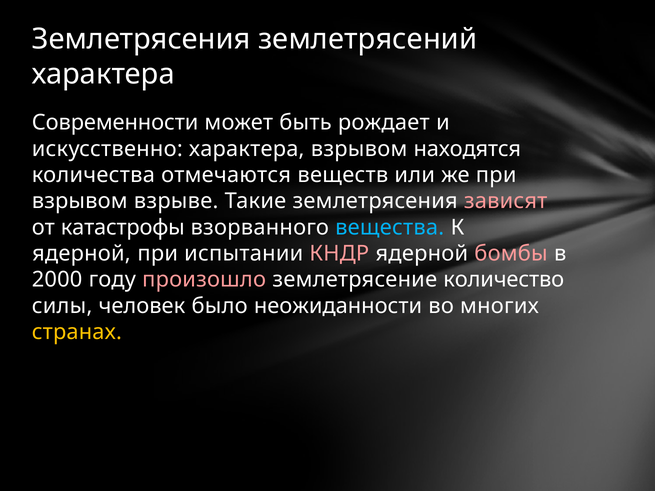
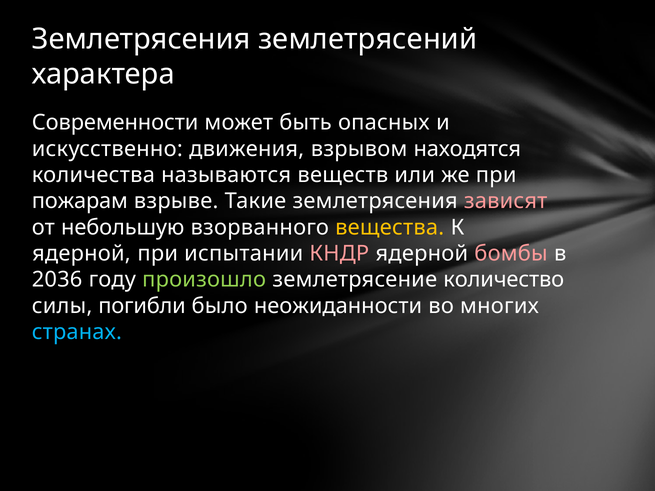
рождает: рождает -> опасных
искусственно характера: характера -> движения
отмечаются: отмечаются -> называются
взрывом at (80, 201): взрывом -> пожарам
катастрофы: катастрофы -> небольшую
вещества colour: light blue -> yellow
2000: 2000 -> 2036
произошло colour: pink -> light green
человек: человек -> погибли
странах colour: yellow -> light blue
